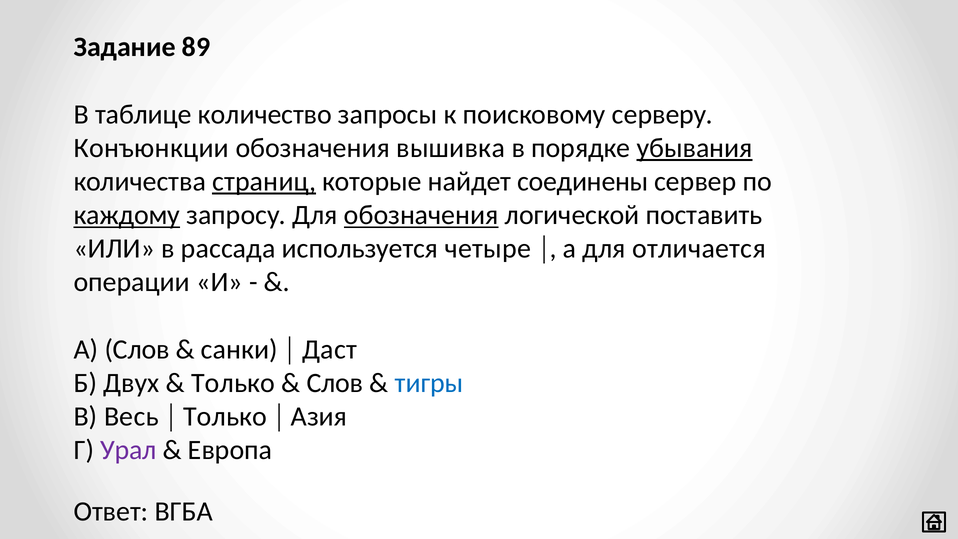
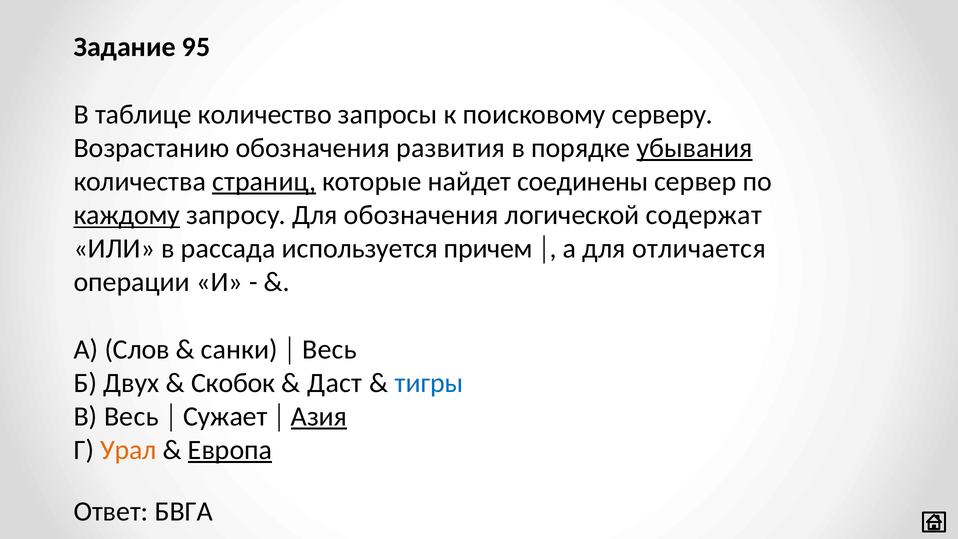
89: 89 -> 95
Конъюнкции: Конъюнкции -> Возрастанию
вышивка: вышивка -> развития
обозначения at (421, 215) underline: present -> none
поставить: поставить -> содержат
четыре: четыре -> причем
Даст at (330, 349): Даст -> Весь
Только at (233, 383): Только -> Скобок
Слов at (335, 383): Слов -> Даст
Только at (225, 416): Только -> Сужает
Азия underline: none -> present
Урал colour: purple -> orange
Европа underline: none -> present
ВГБА: ВГБА -> БВГА
